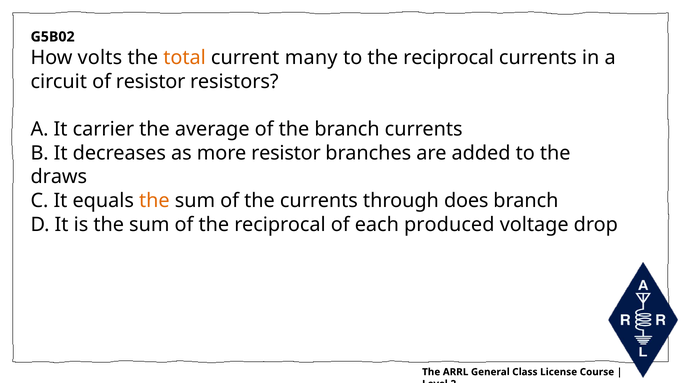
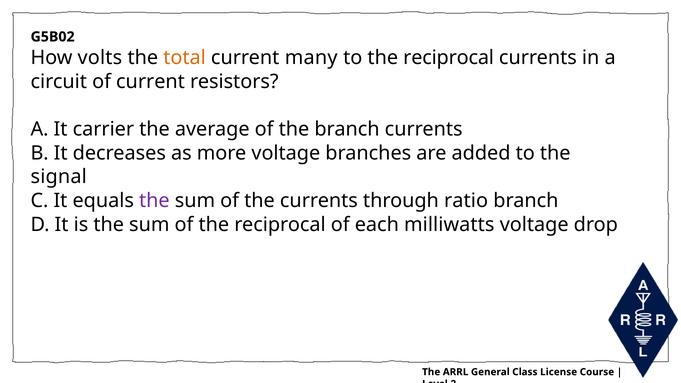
of resistor: resistor -> current
more resistor: resistor -> voltage
draws: draws -> signal
the at (154, 201) colour: orange -> purple
does: does -> ratio
produced: produced -> milliwatts
